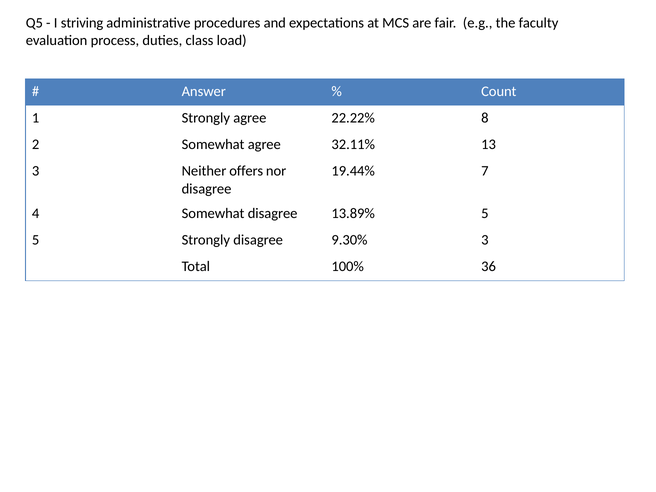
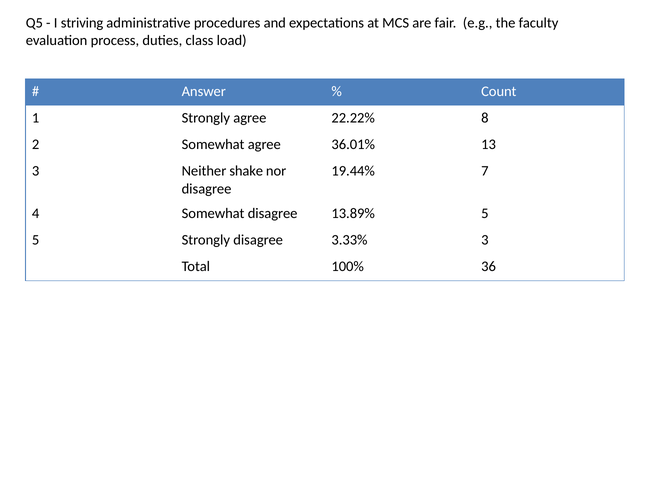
32.11%: 32.11% -> 36.01%
offers: offers -> shake
9.30%: 9.30% -> 3.33%
